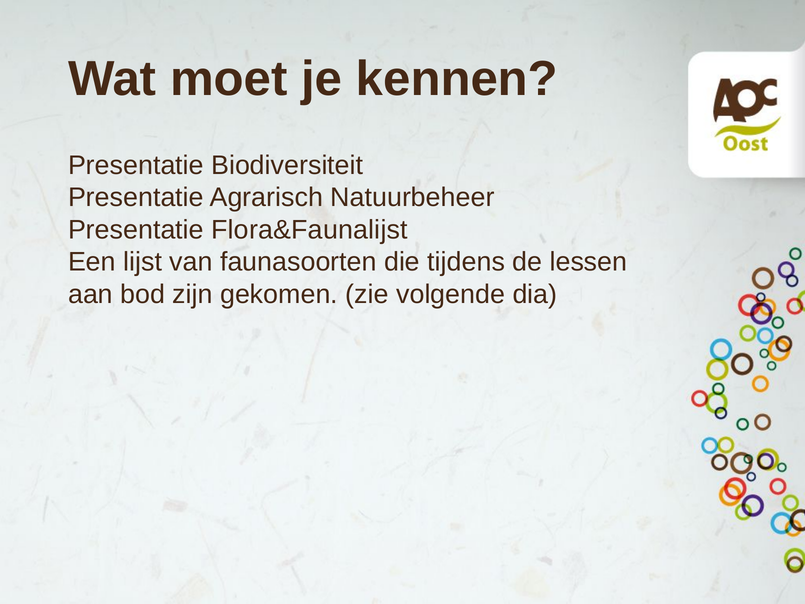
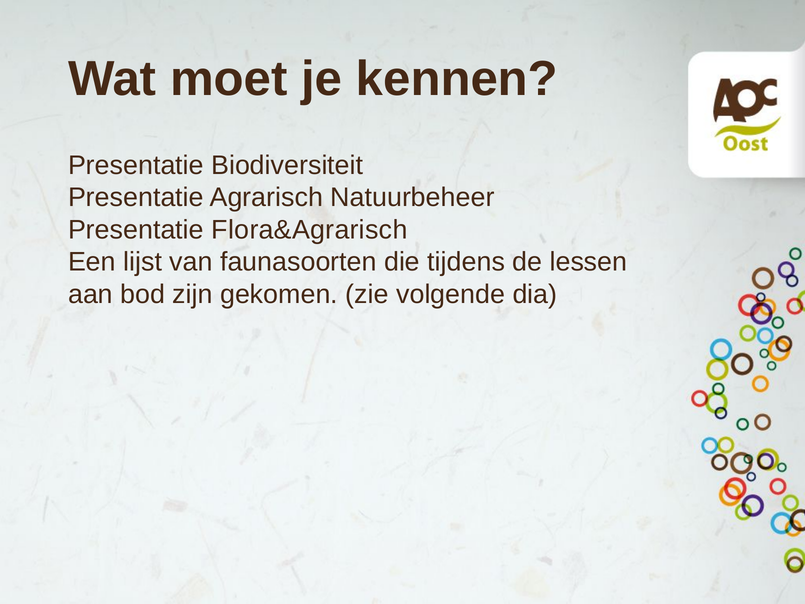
Flora&Faunalijst: Flora&Faunalijst -> Flora&Agrarisch
